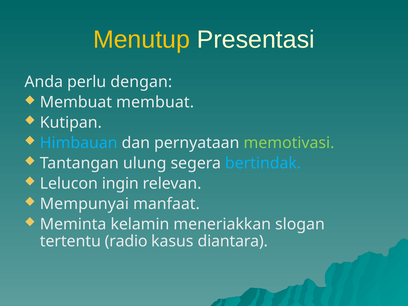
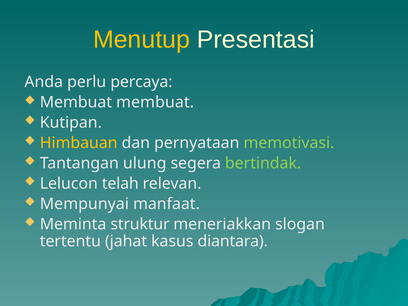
dengan: dengan -> percaya
Himbauan colour: light blue -> yellow
bertindak colour: light blue -> light green
ingin: ingin -> telah
kelamin: kelamin -> struktur
radio: radio -> jahat
